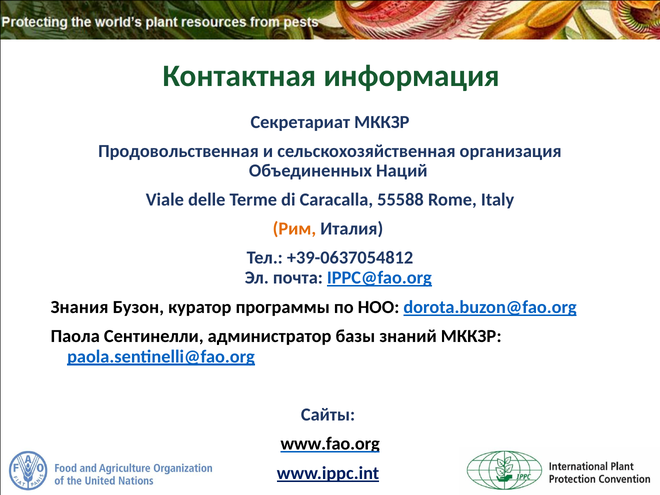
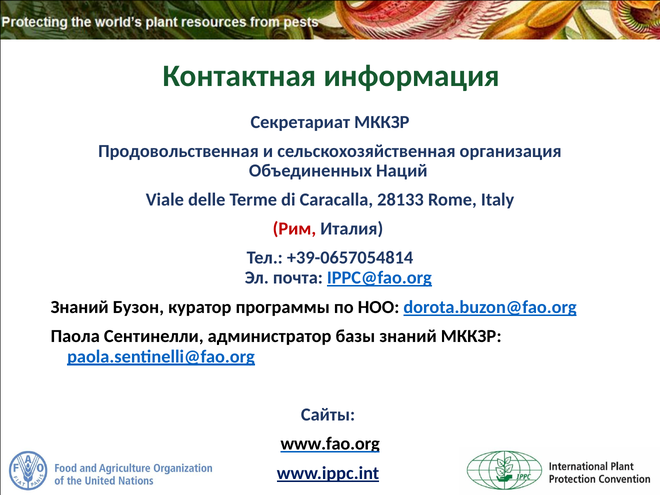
55588: 55588 -> 28133
Рим colour: orange -> red
+39-0637054812: +39-0637054812 -> +39-0657054814
Знания at (80, 307): Знания -> Знаний
